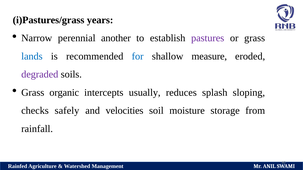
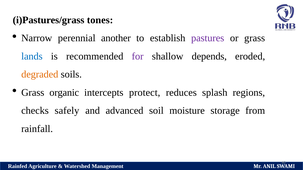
years: years -> tones
for colour: blue -> purple
measure: measure -> depends
degraded colour: purple -> orange
usually: usually -> protect
sloping: sloping -> regions
velocities: velocities -> advanced
